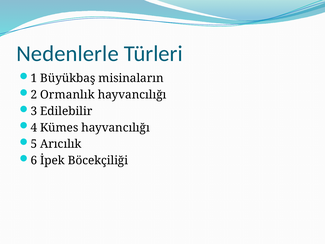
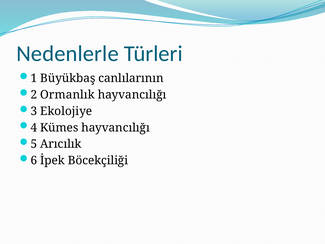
misinaların: misinaların -> canlılarının
Edilebilir: Edilebilir -> Ekolojiye
